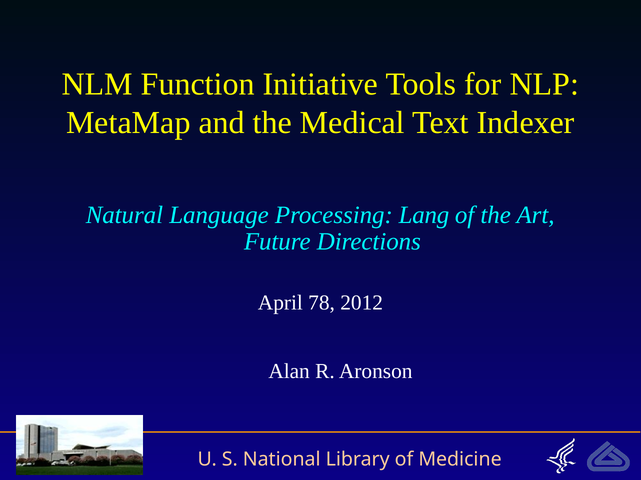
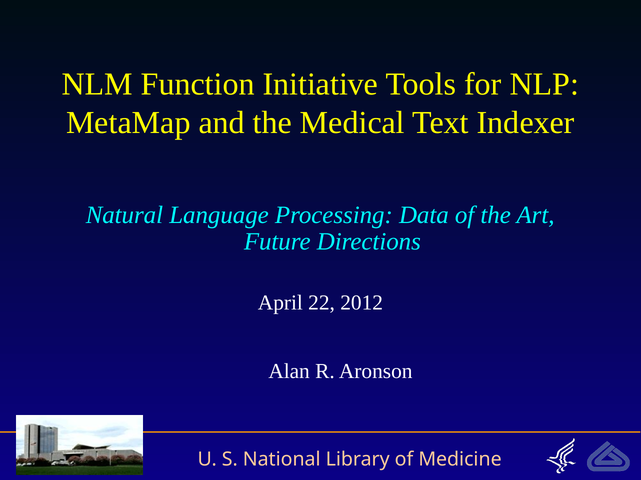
Lang: Lang -> Data
78: 78 -> 22
